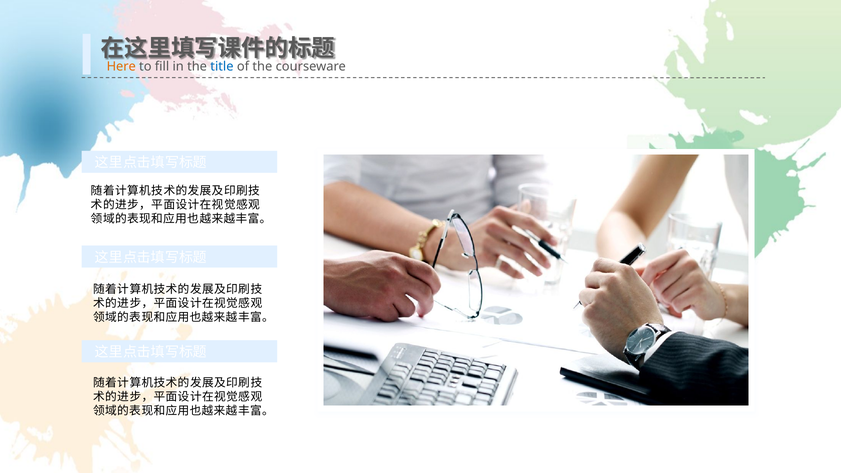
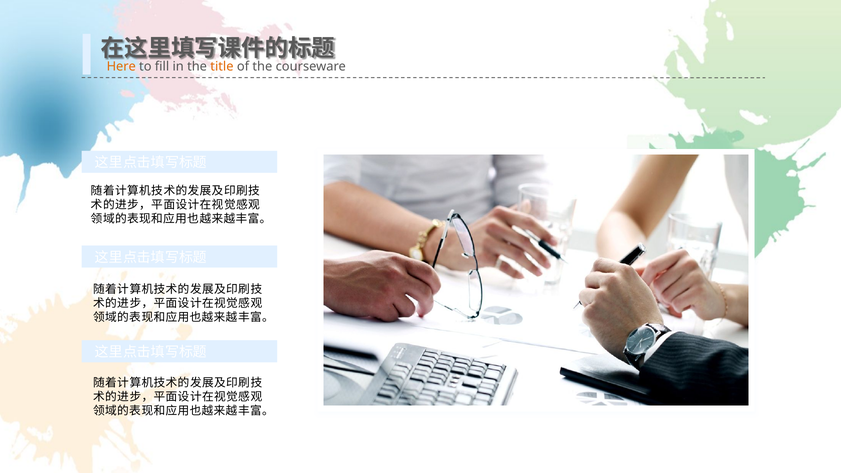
title colour: blue -> orange
